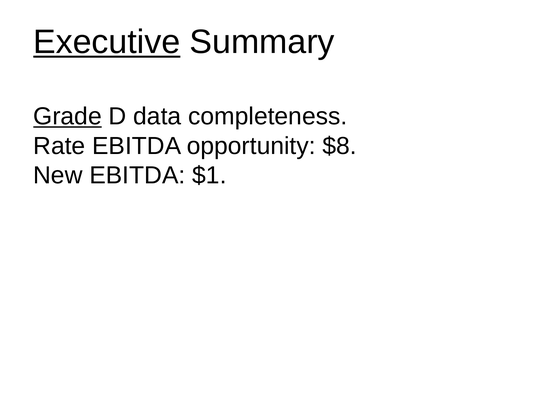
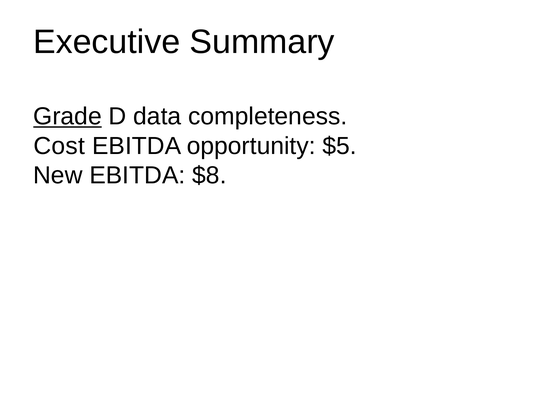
Executive underline: present -> none
Rate: Rate -> Cost
$8: $8 -> $5
$1: $1 -> $8
